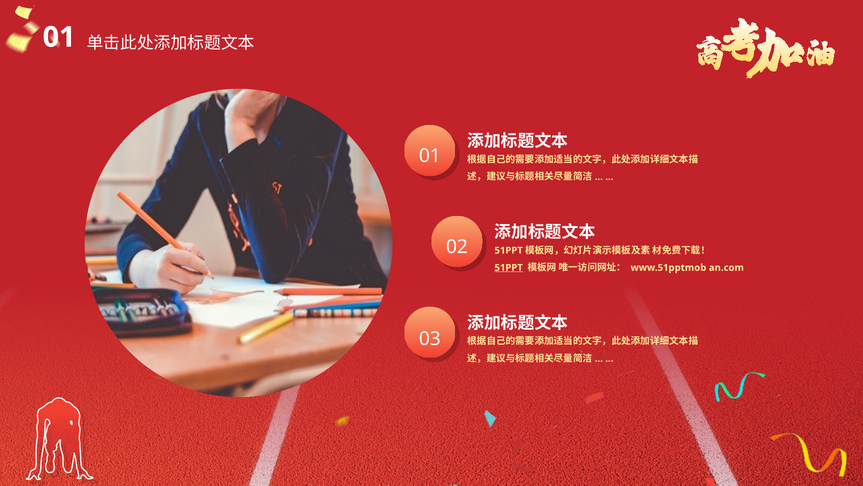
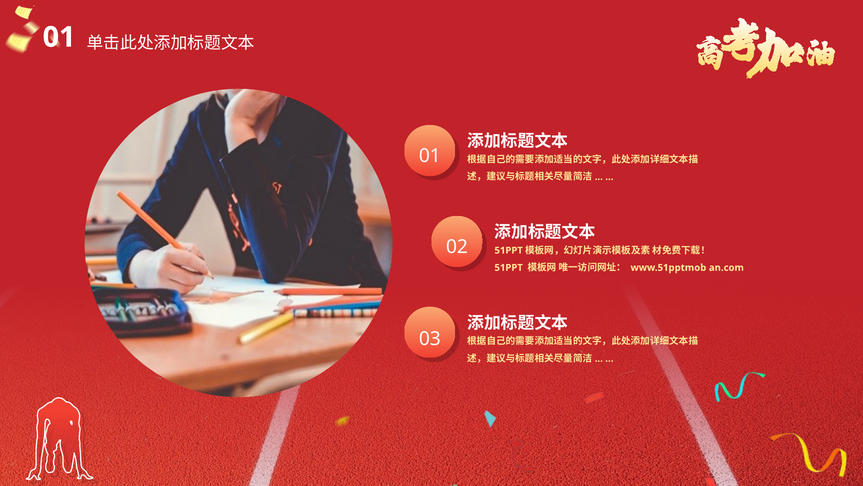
51PPT underline: present -> none
